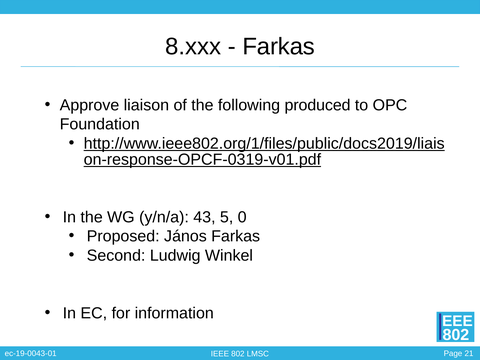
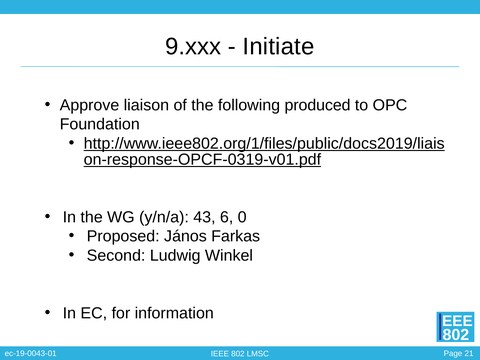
8.xxx: 8.xxx -> 9.xxx
Farkas at (279, 46): Farkas -> Initiate
5: 5 -> 6
